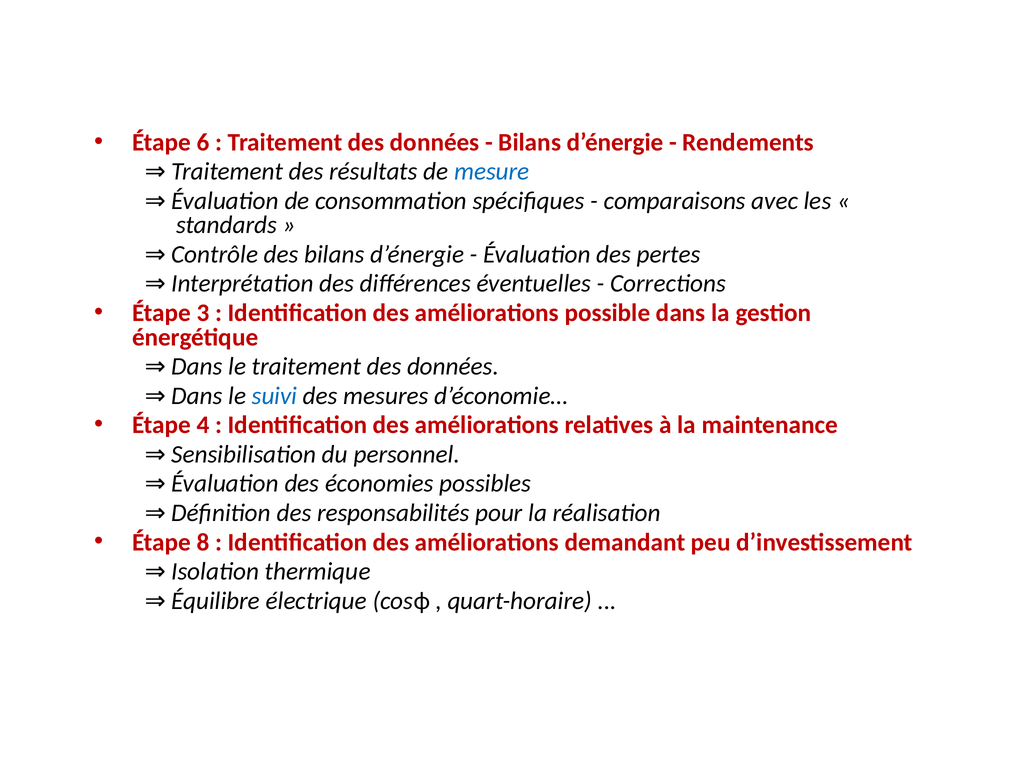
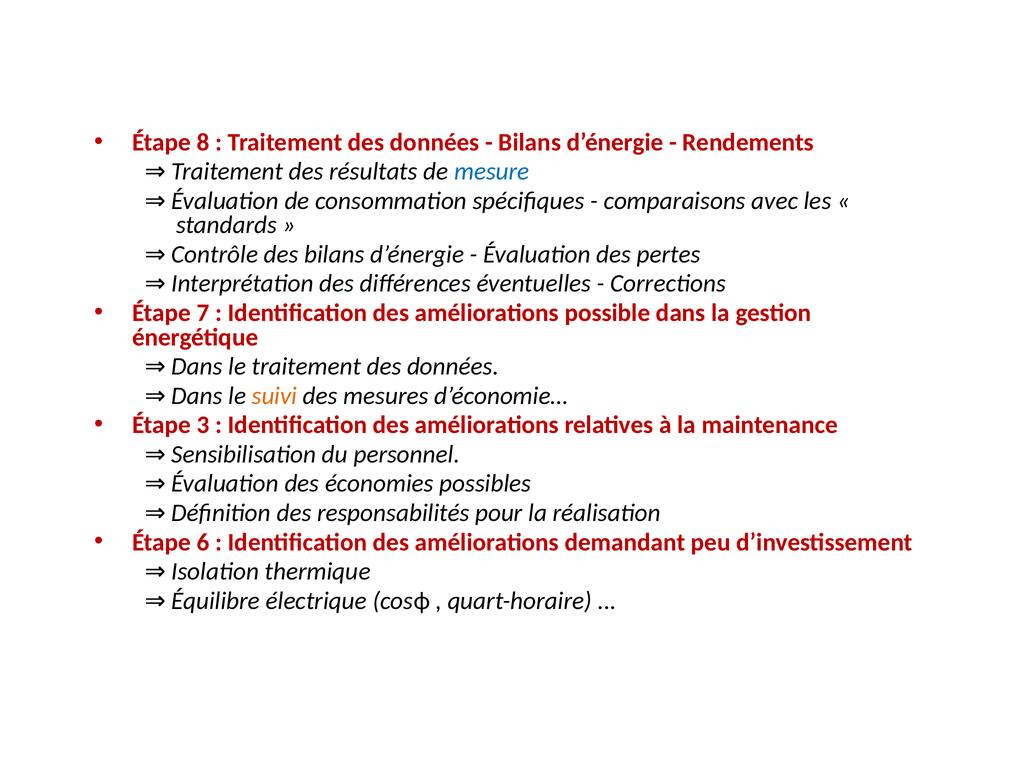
6: 6 -> 8
3: 3 -> 7
suivi colour: blue -> orange
4: 4 -> 3
8: 8 -> 6
